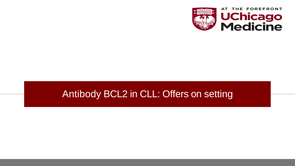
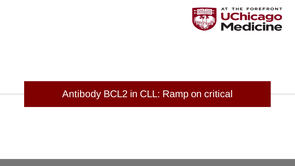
Offers: Offers -> Ramp
setting: setting -> critical
